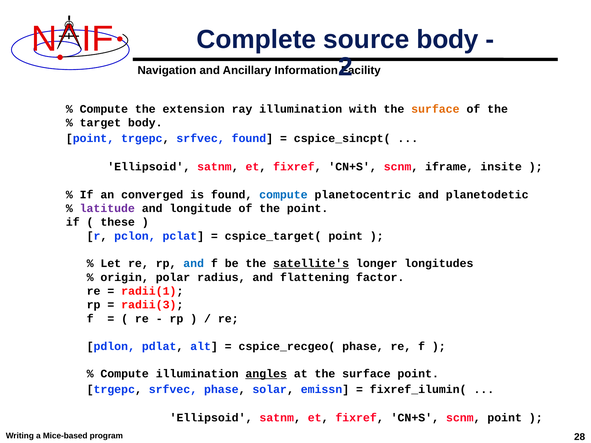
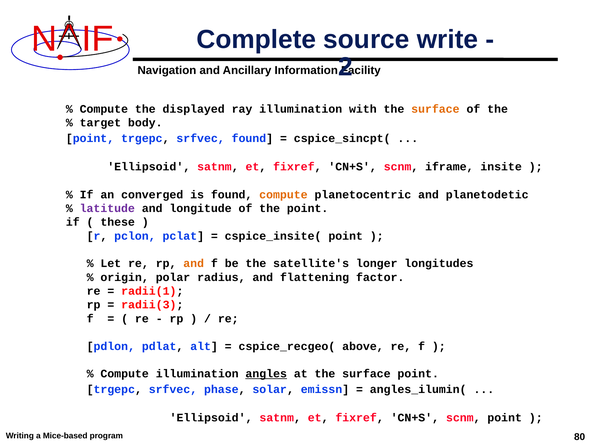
source body: body -> write
extension: extension -> displayed
compute at (283, 195) colour: blue -> orange
cspice_target(: cspice_target( -> cspice_insite(
and at (194, 264) colour: blue -> orange
satellite's underline: present -> none
cspice_recgeo( phase: phase -> above
fixref_ilumin(: fixref_ilumin( -> angles_ilumin(
28: 28 -> 80
